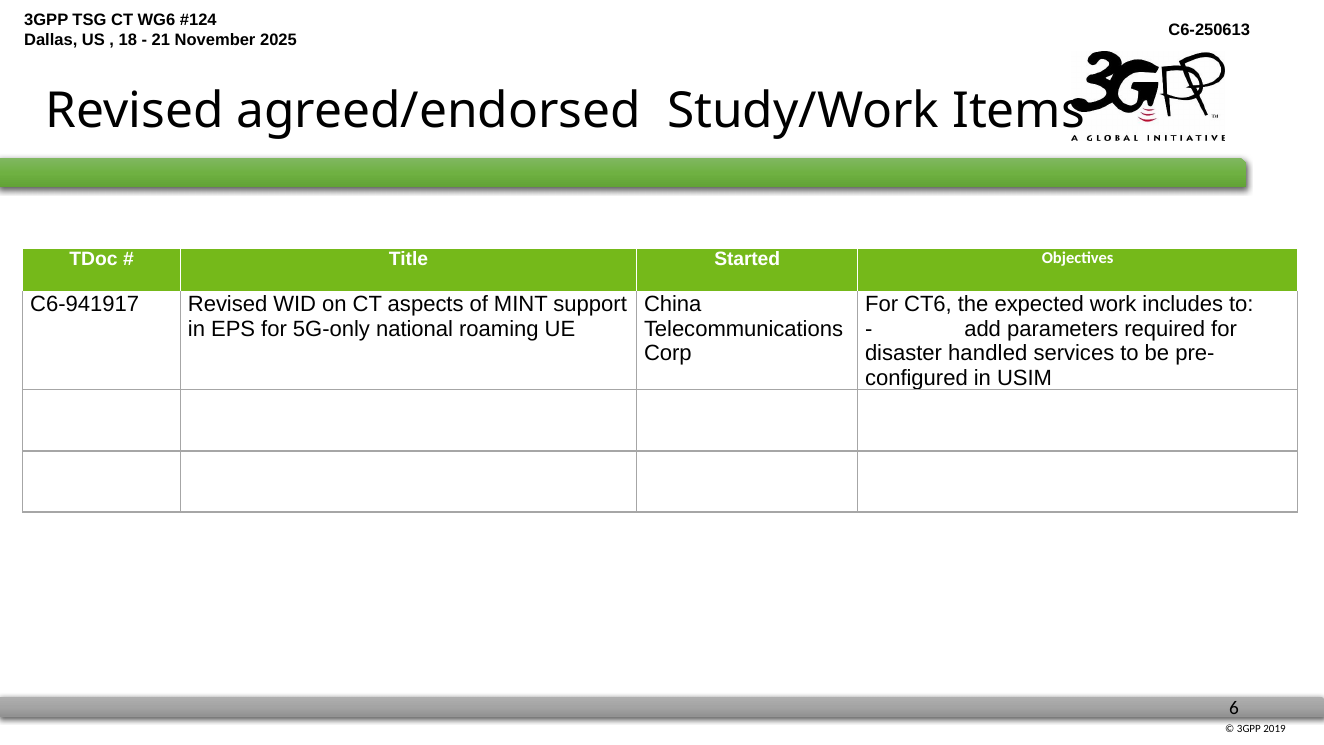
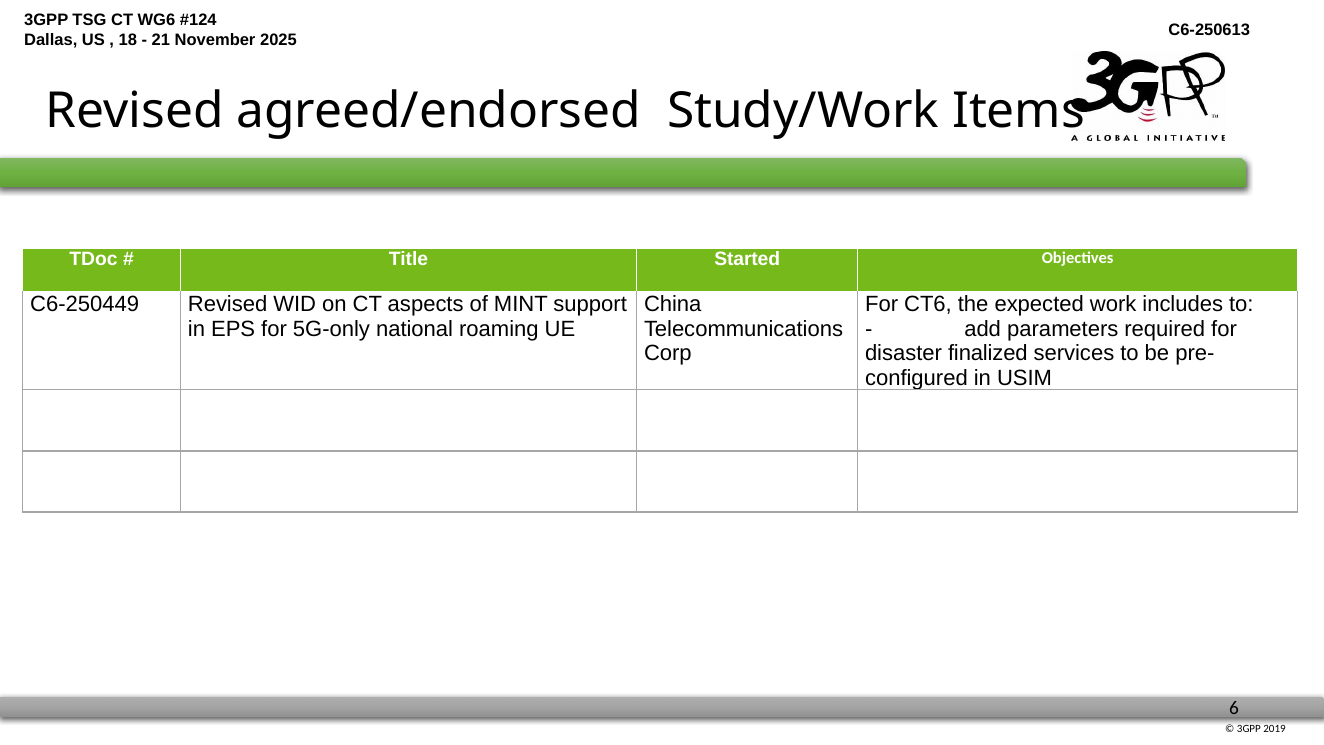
C6-941917: C6-941917 -> C6-250449
handled: handled -> finalized
